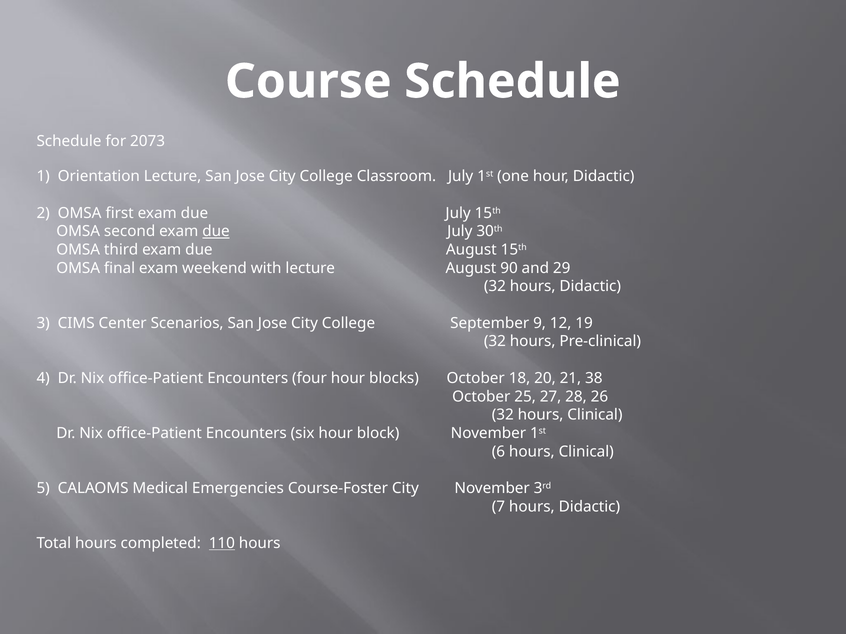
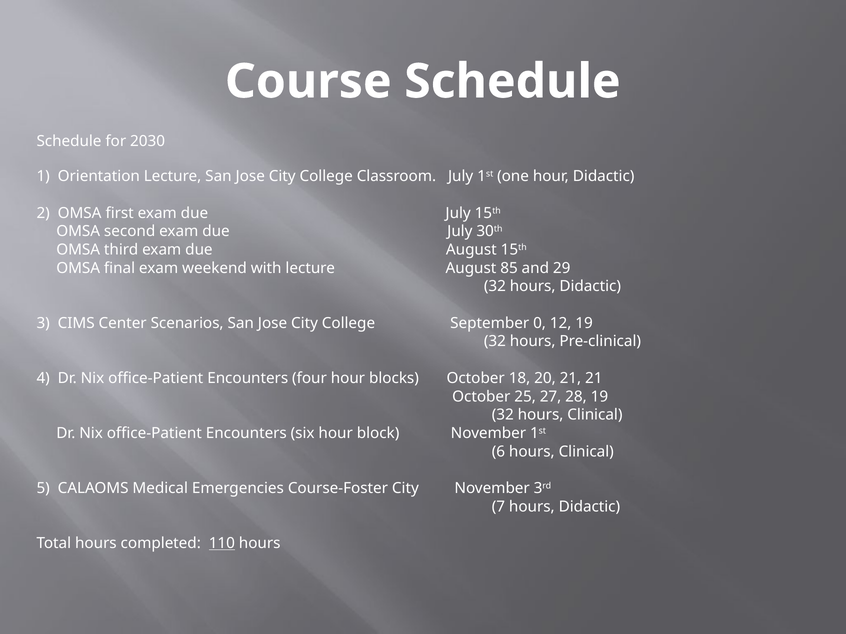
2073: 2073 -> 2030
due at (216, 232) underline: present -> none
90: 90 -> 85
9: 9 -> 0
21 38: 38 -> 21
28 26: 26 -> 19
